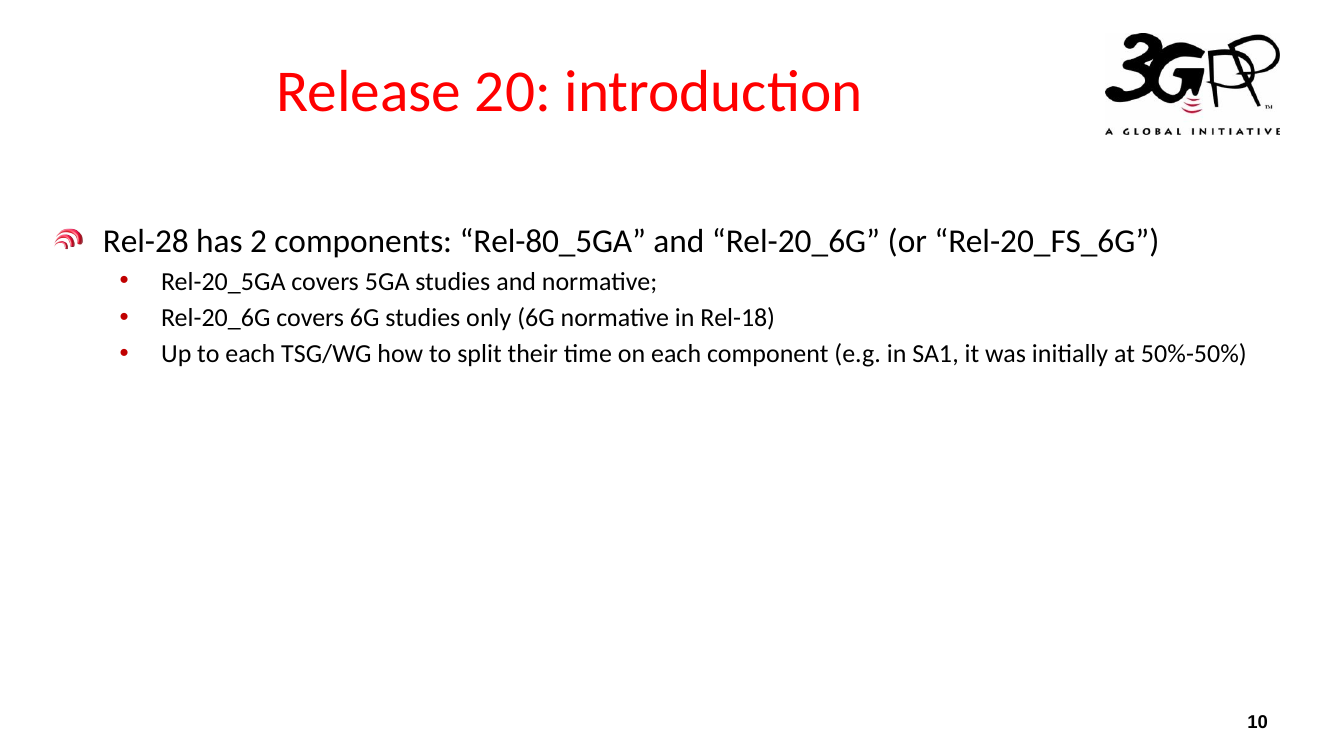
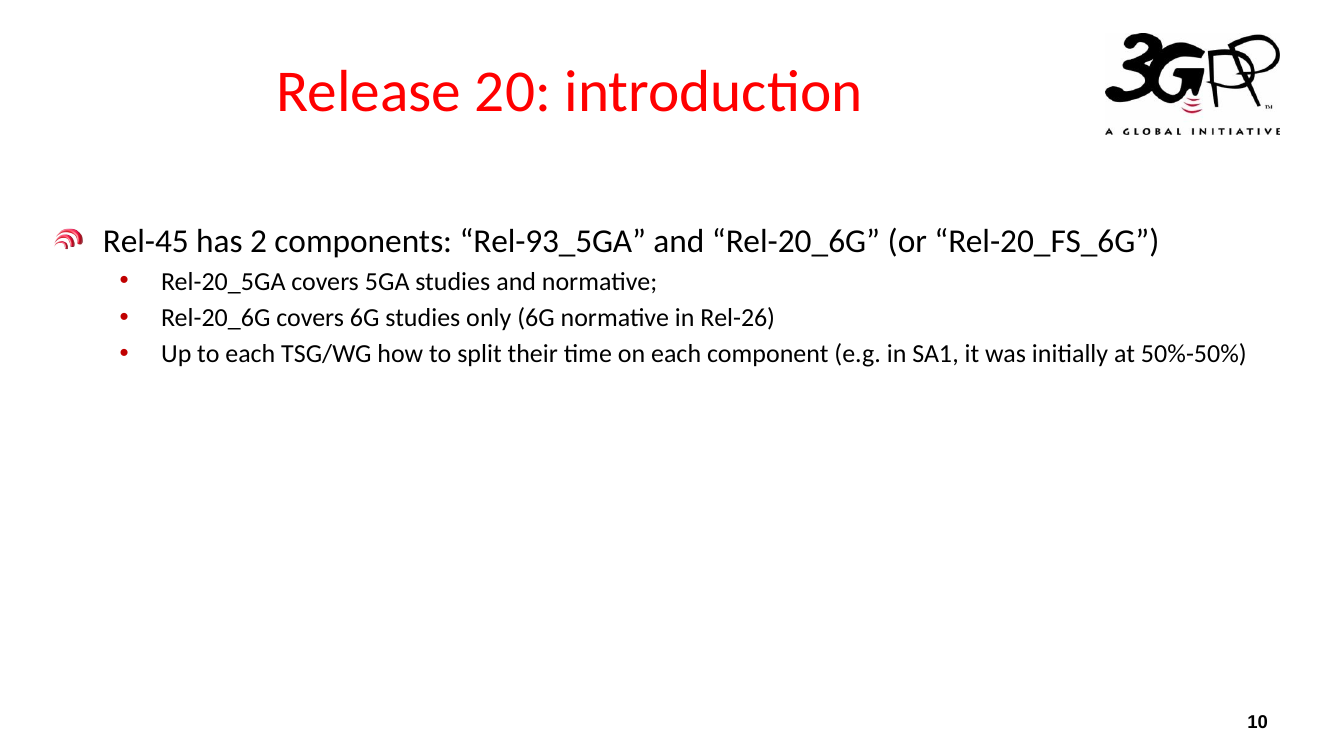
Rel-28: Rel-28 -> Rel-45
Rel-80_5GA: Rel-80_5GA -> Rel-93_5GA
Rel-18: Rel-18 -> Rel-26
